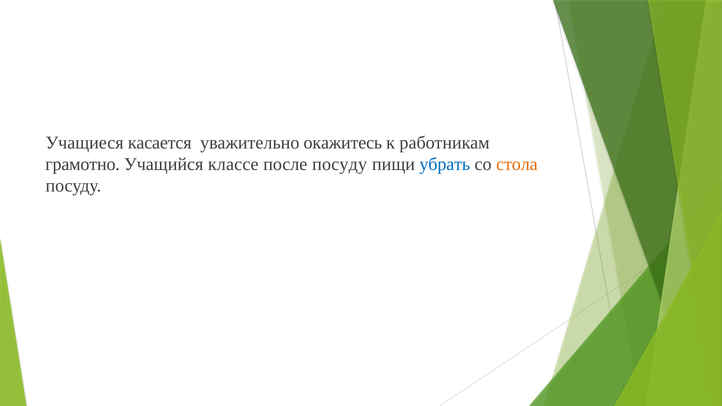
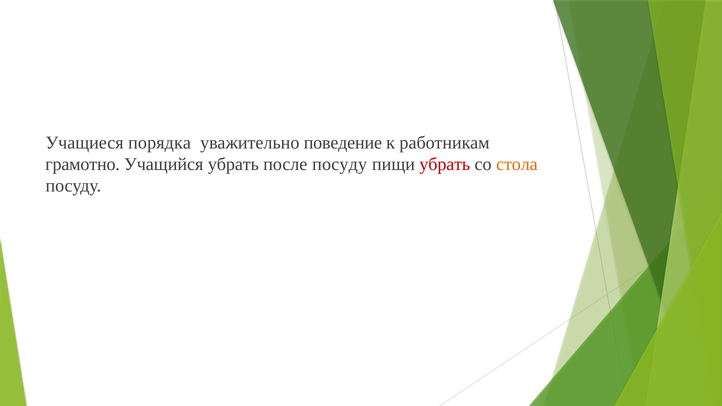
касается: касается -> порядка
окажитесь: окажитесь -> поведение
Учащийся классе: классе -> убрать
убрать at (445, 164) colour: blue -> red
